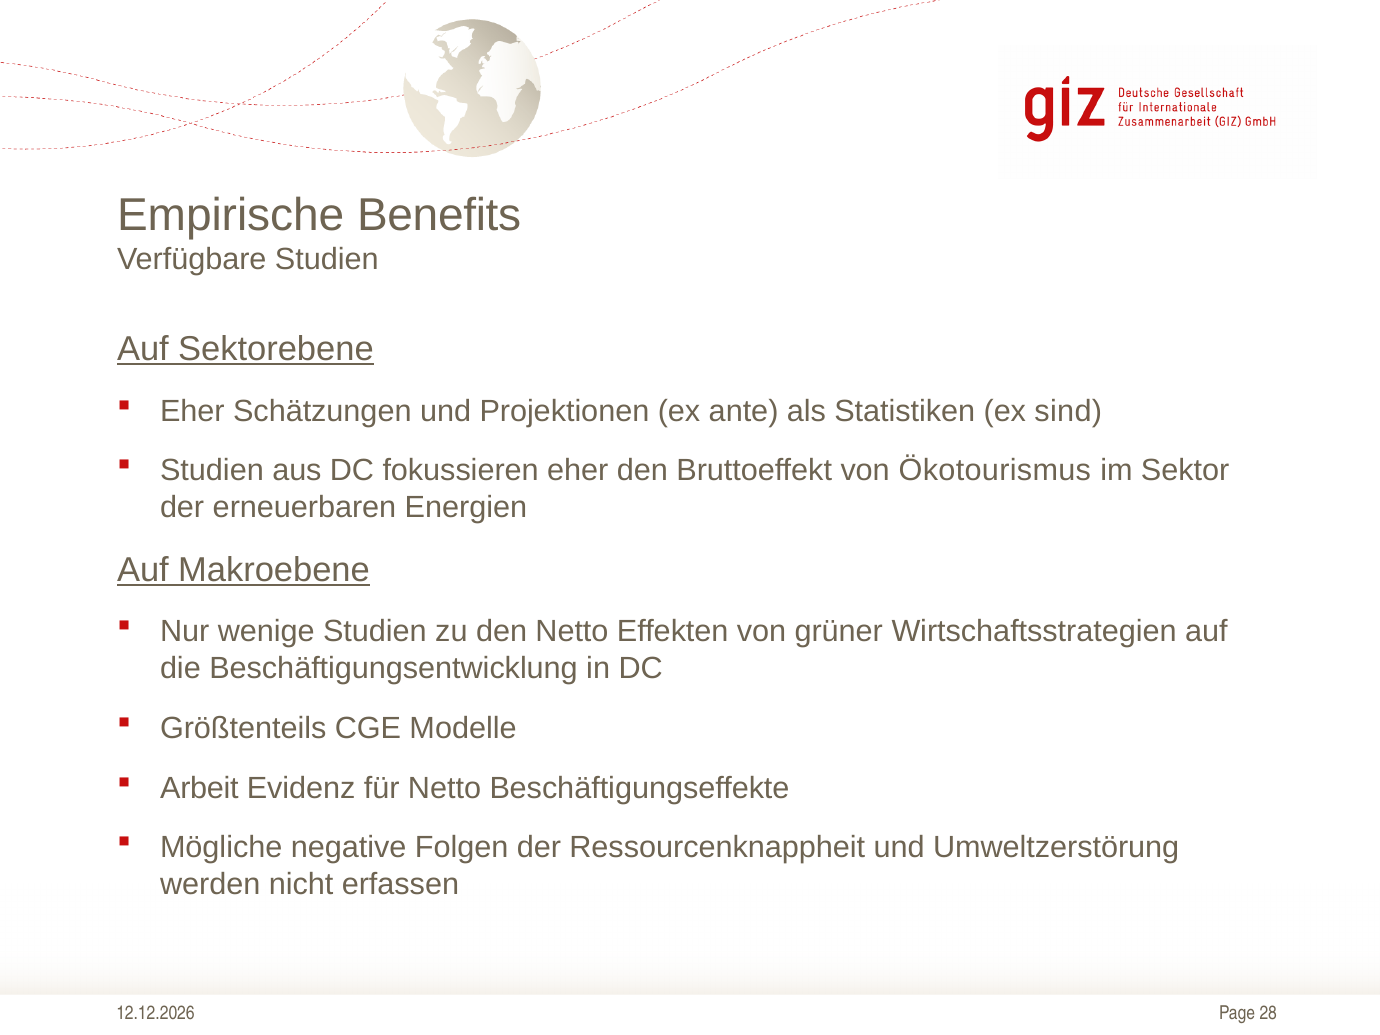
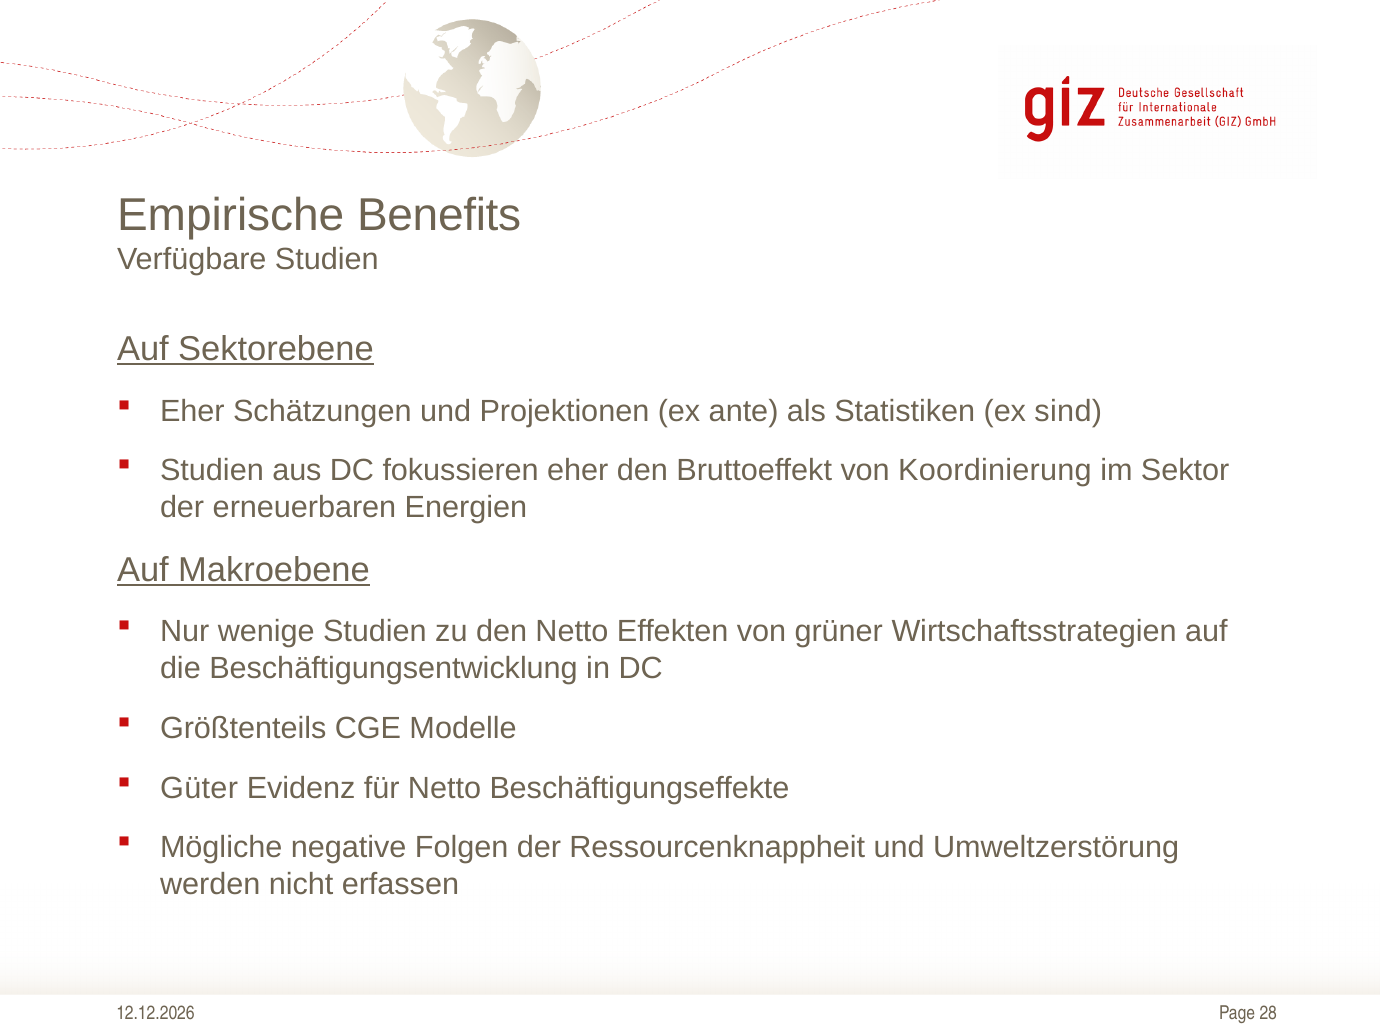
Ökotourismus: Ökotourismus -> Koordinierung
Arbeit: Arbeit -> Güter
